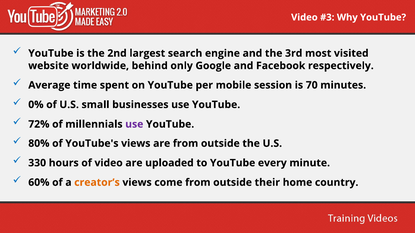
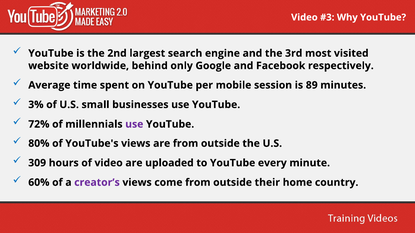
70: 70 -> 89
0%: 0% -> 3%
330: 330 -> 309
creator’s colour: orange -> purple
